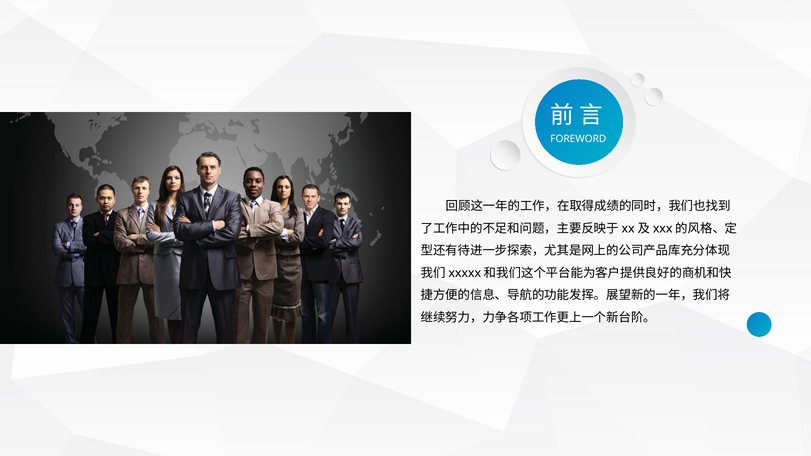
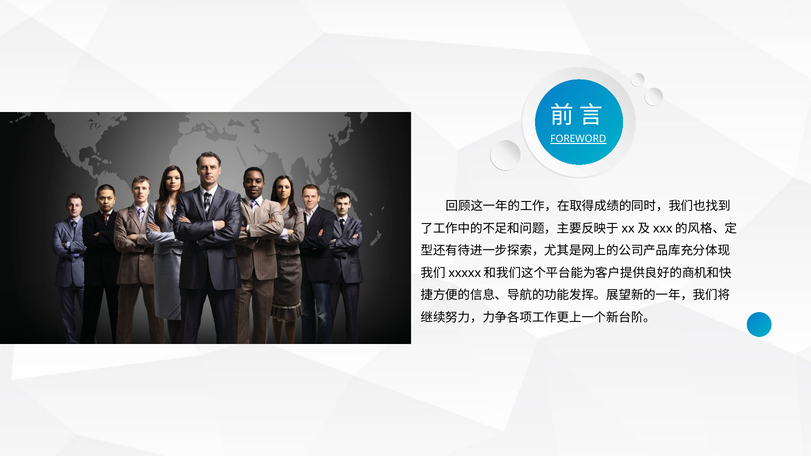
FOREWORD underline: none -> present
